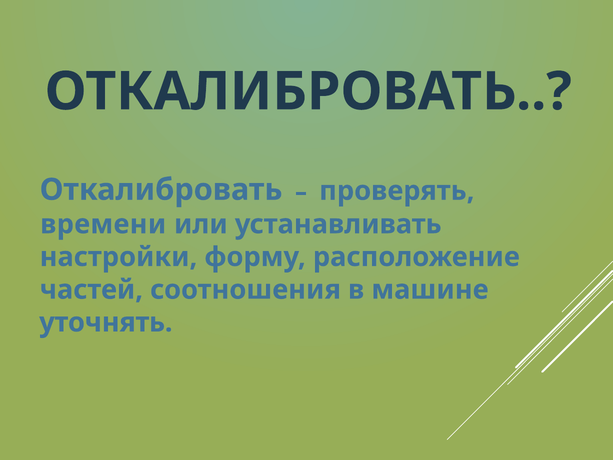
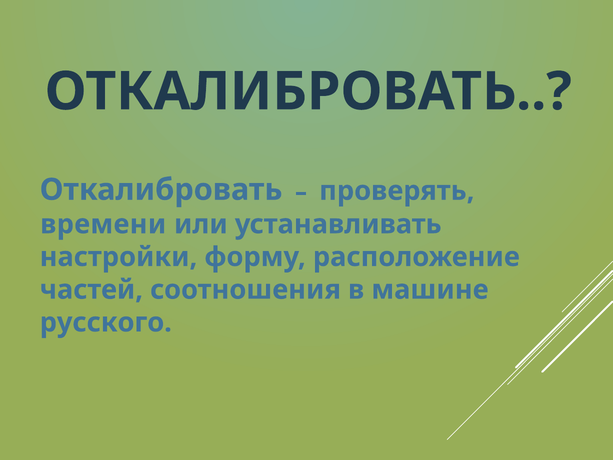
уточнять: уточнять -> русского
